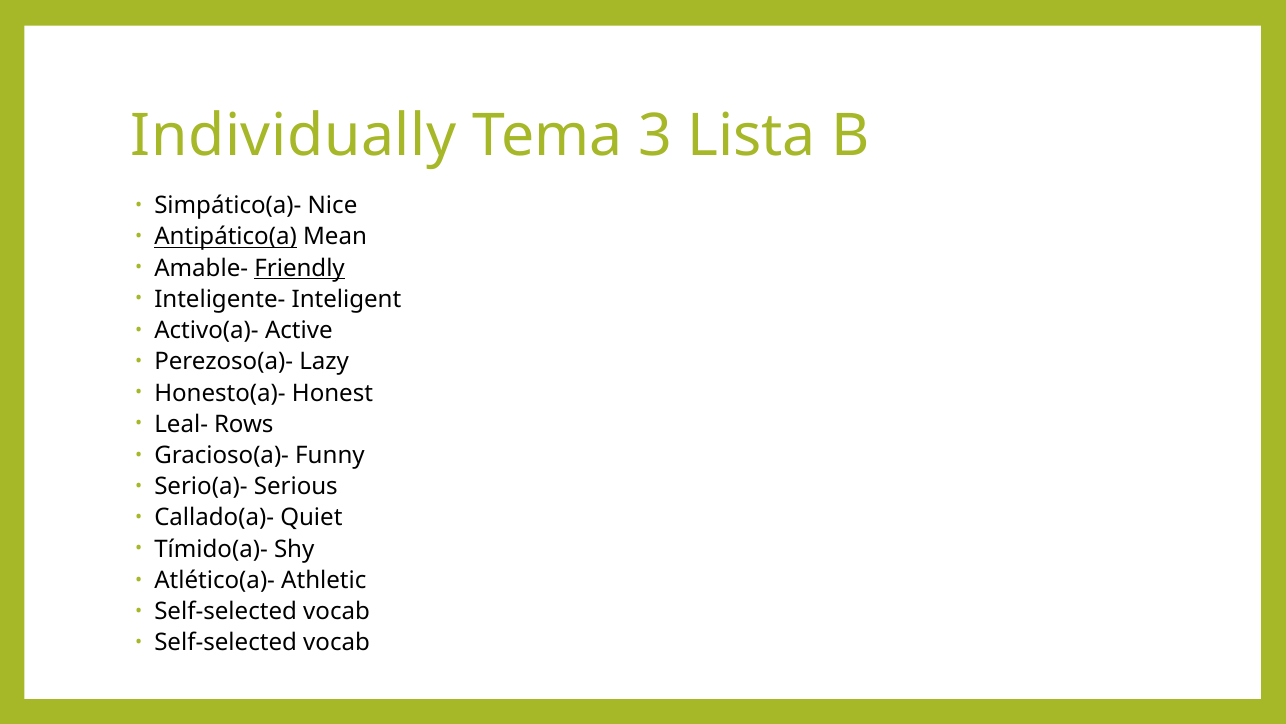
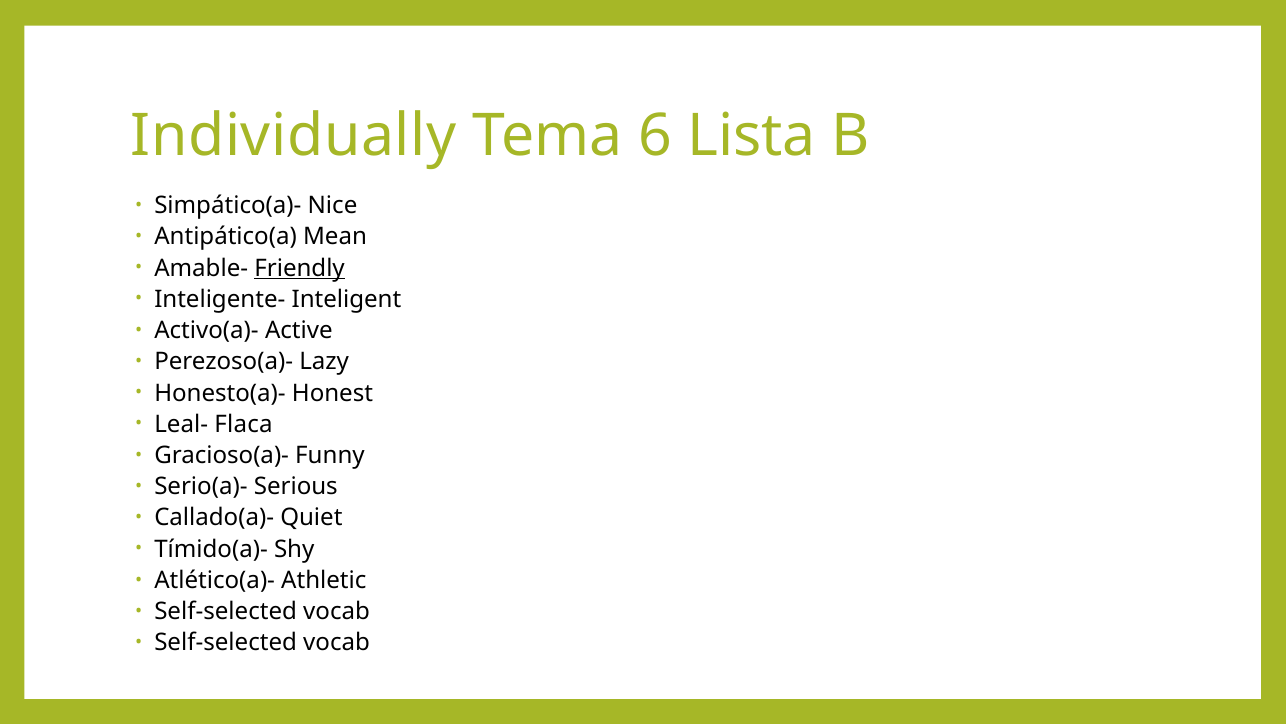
3: 3 -> 6
Antipático(a underline: present -> none
Rows: Rows -> Flaca
